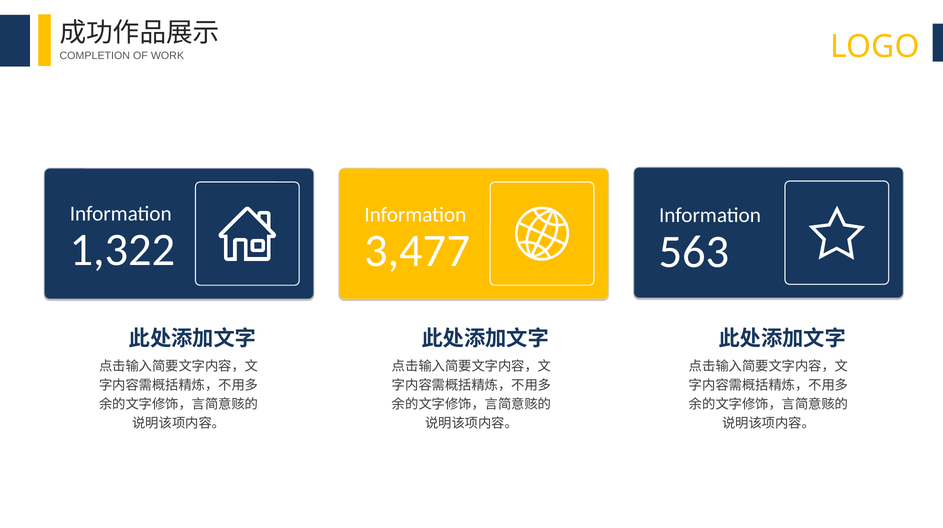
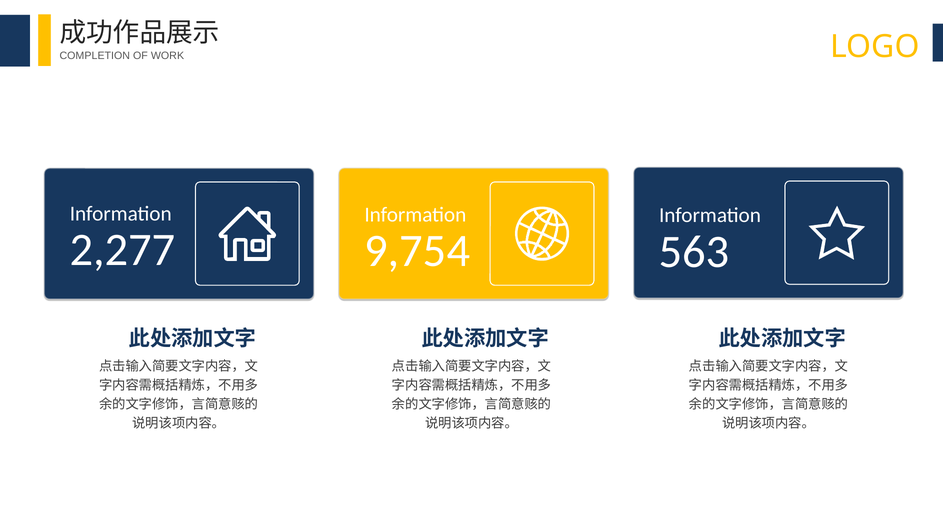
1,322: 1,322 -> 2,277
3,477: 3,477 -> 9,754
